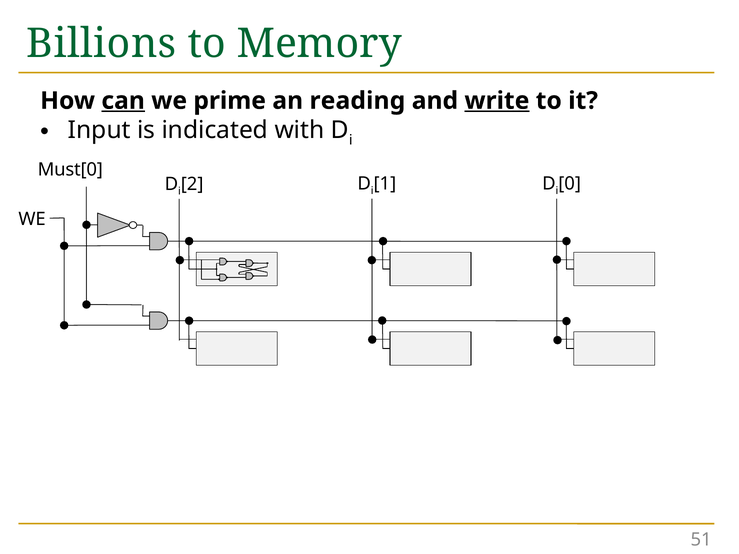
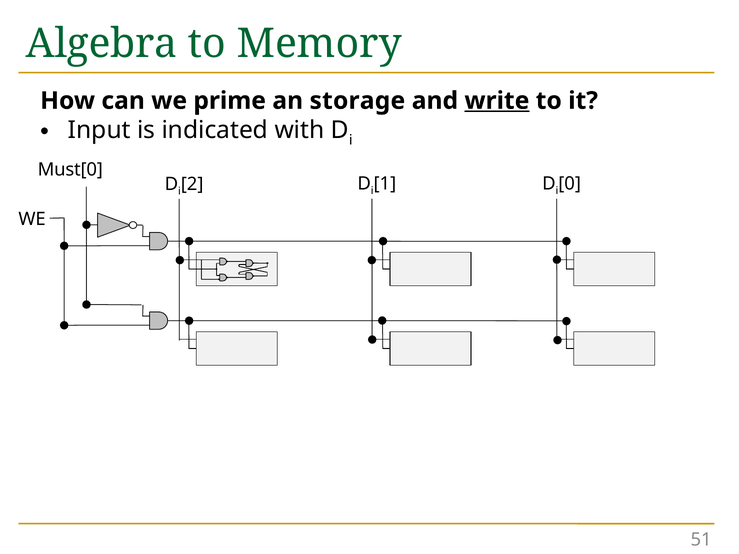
Billions: Billions -> Algebra
can underline: present -> none
reading: reading -> storage
